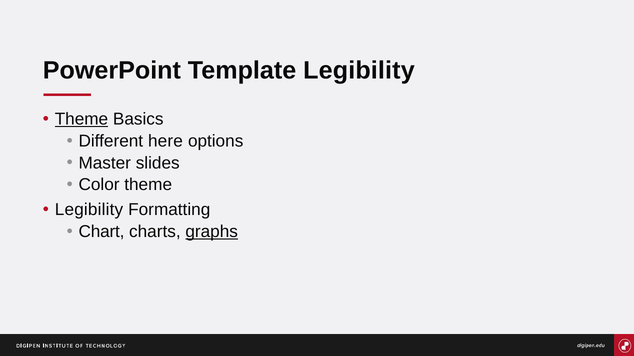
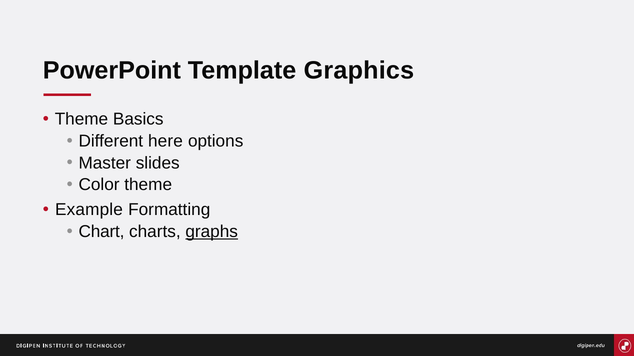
Template Legibility: Legibility -> Graphics
Theme at (81, 120) underline: present -> none
Legibility at (89, 210): Legibility -> Example
